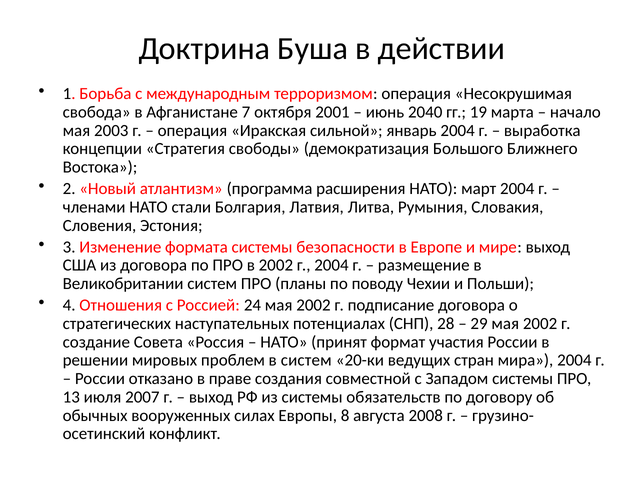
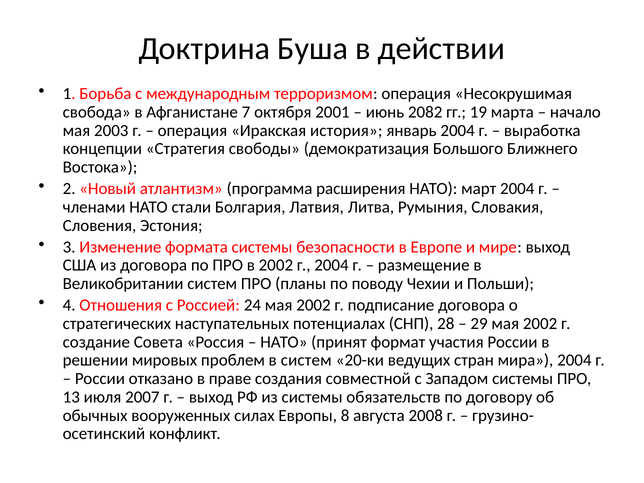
2040: 2040 -> 2082
сильной: сильной -> история
